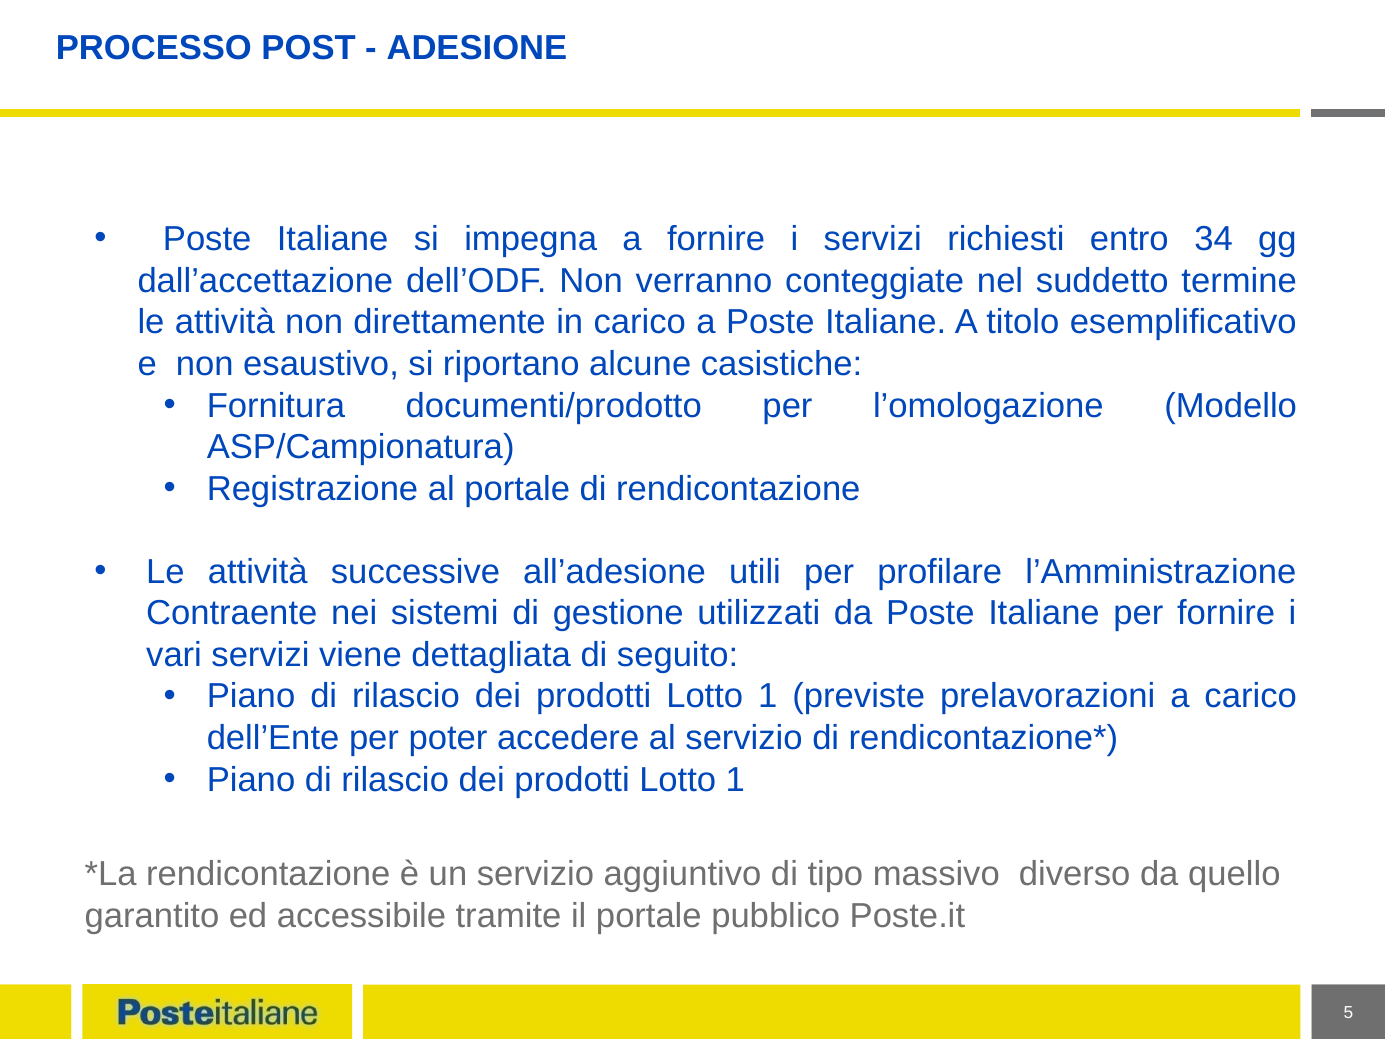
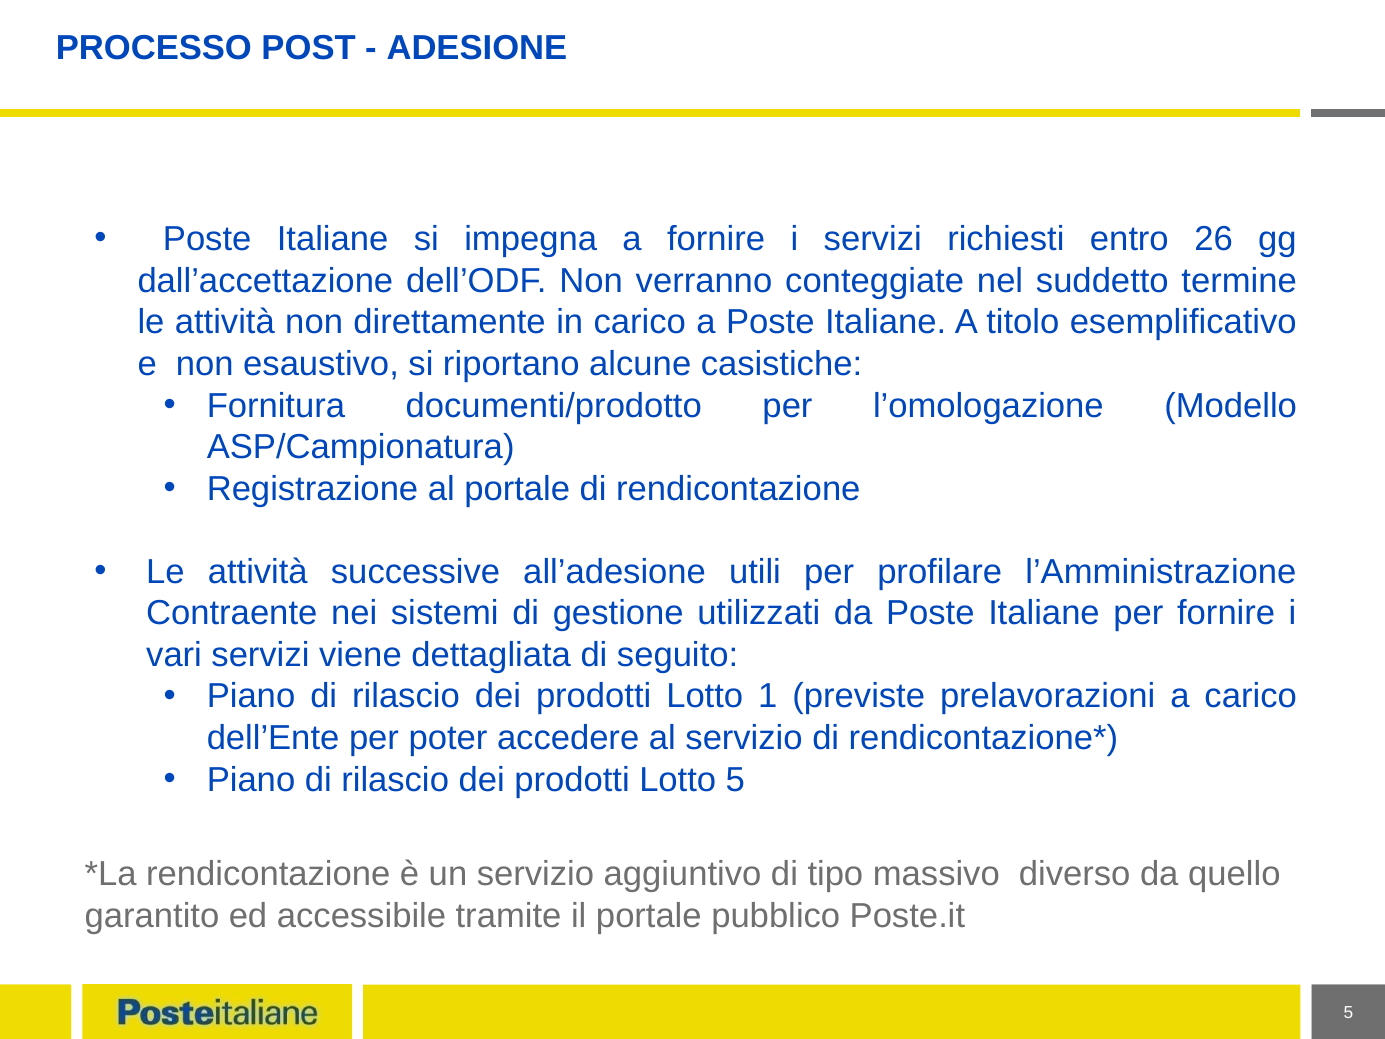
34: 34 -> 26
1 at (735, 779): 1 -> 5
